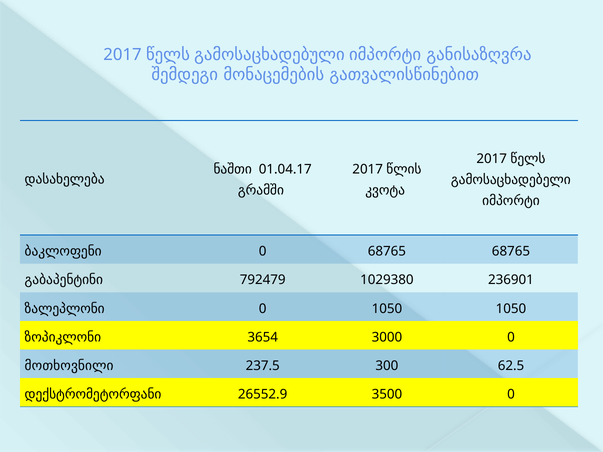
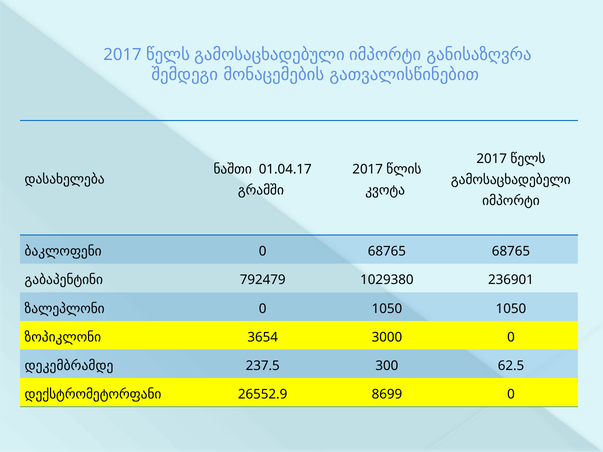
მოთხოვნილი: მოთხოვნილი -> დეკემბრამდე
3500: 3500 -> 8699
